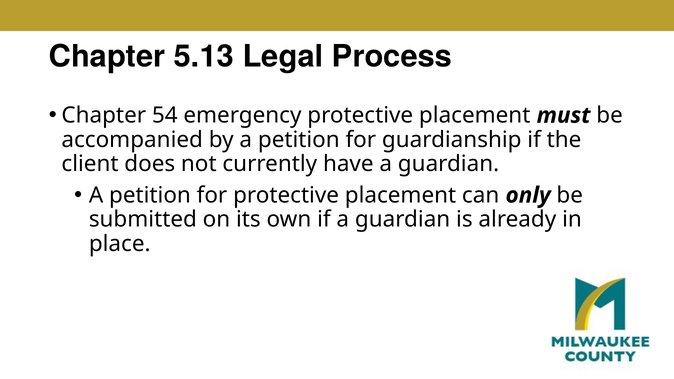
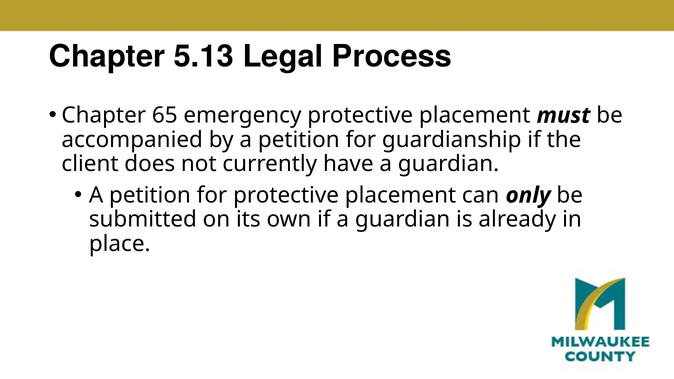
54: 54 -> 65
